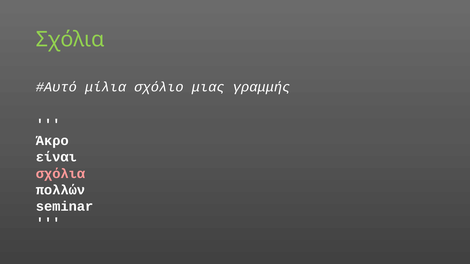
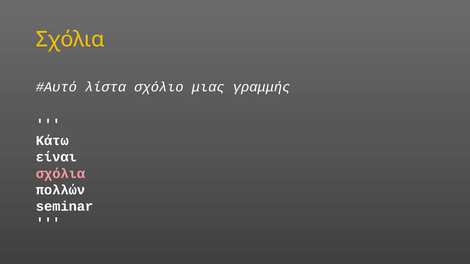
Σχόλια at (70, 39) colour: light green -> yellow
μίλια: μίλια -> λίστα
Άκρο: Άκρο -> Κάτω
